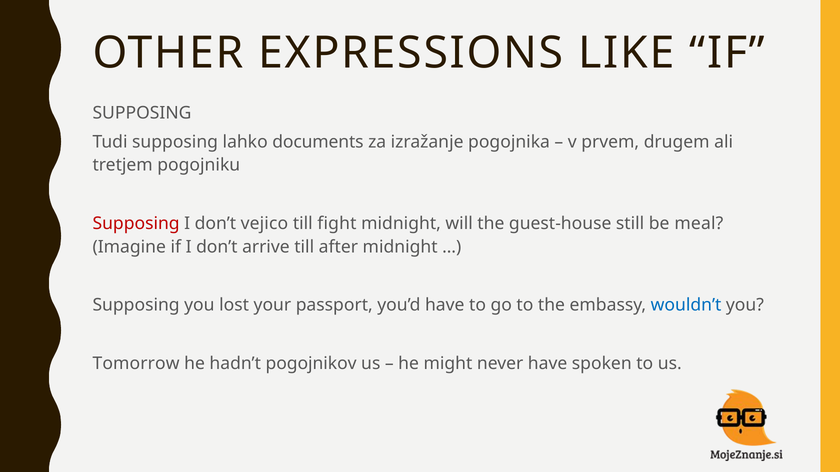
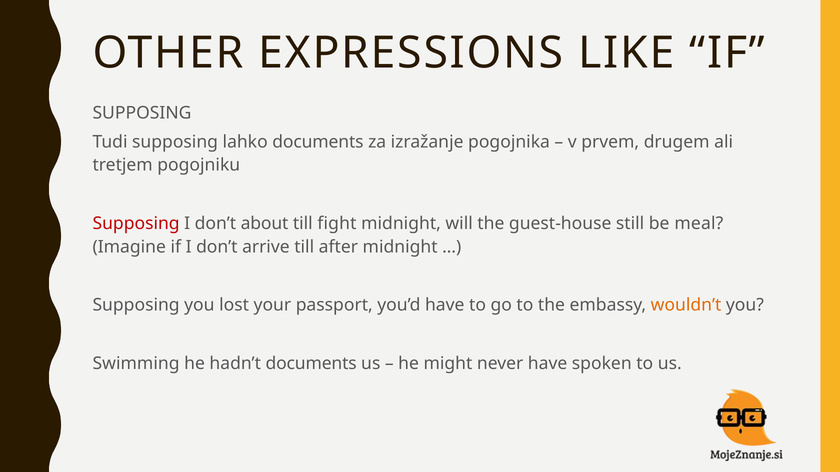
vejico: vejico -> about
wouldn’t colour: blue -> orange
Tomorrow: Tomorrow -> Swimming
hadn’t pogojnikov: pogojnikov -> documents
